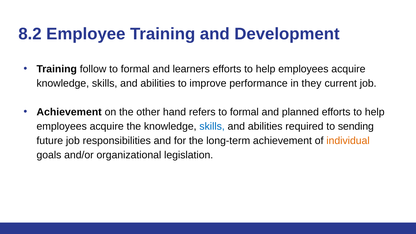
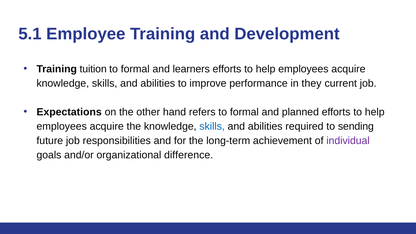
8.2: 8.2 -> 5.1
follow: follow -> tuition
Achievement at (69, 112): Achievement -> Expectations
individual colour: orange -> purple
legislation: legislation -> difference
